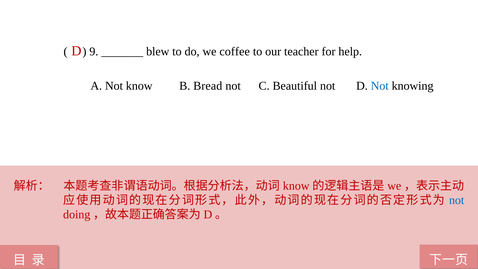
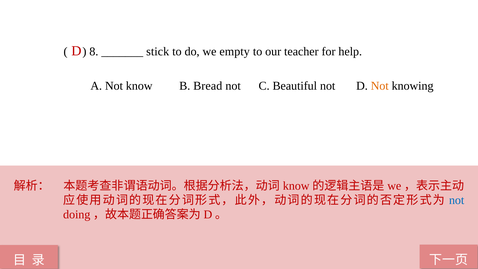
9: 9 -> 8
blew: blew -> stick
coffee: coffee -> empty
Not at (380, 86) colour: blue -> orange
